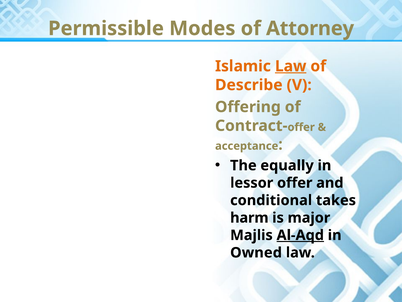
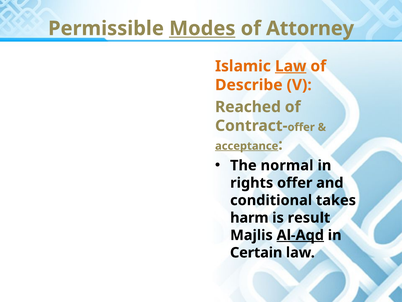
Modes underline: none -> present
Offering: Offering -> Reached
acceptance underline: none -> present
equally: equally -> normal
lessor: lessor -> rights
major: major -> result
Owned: Owned -> Certain
